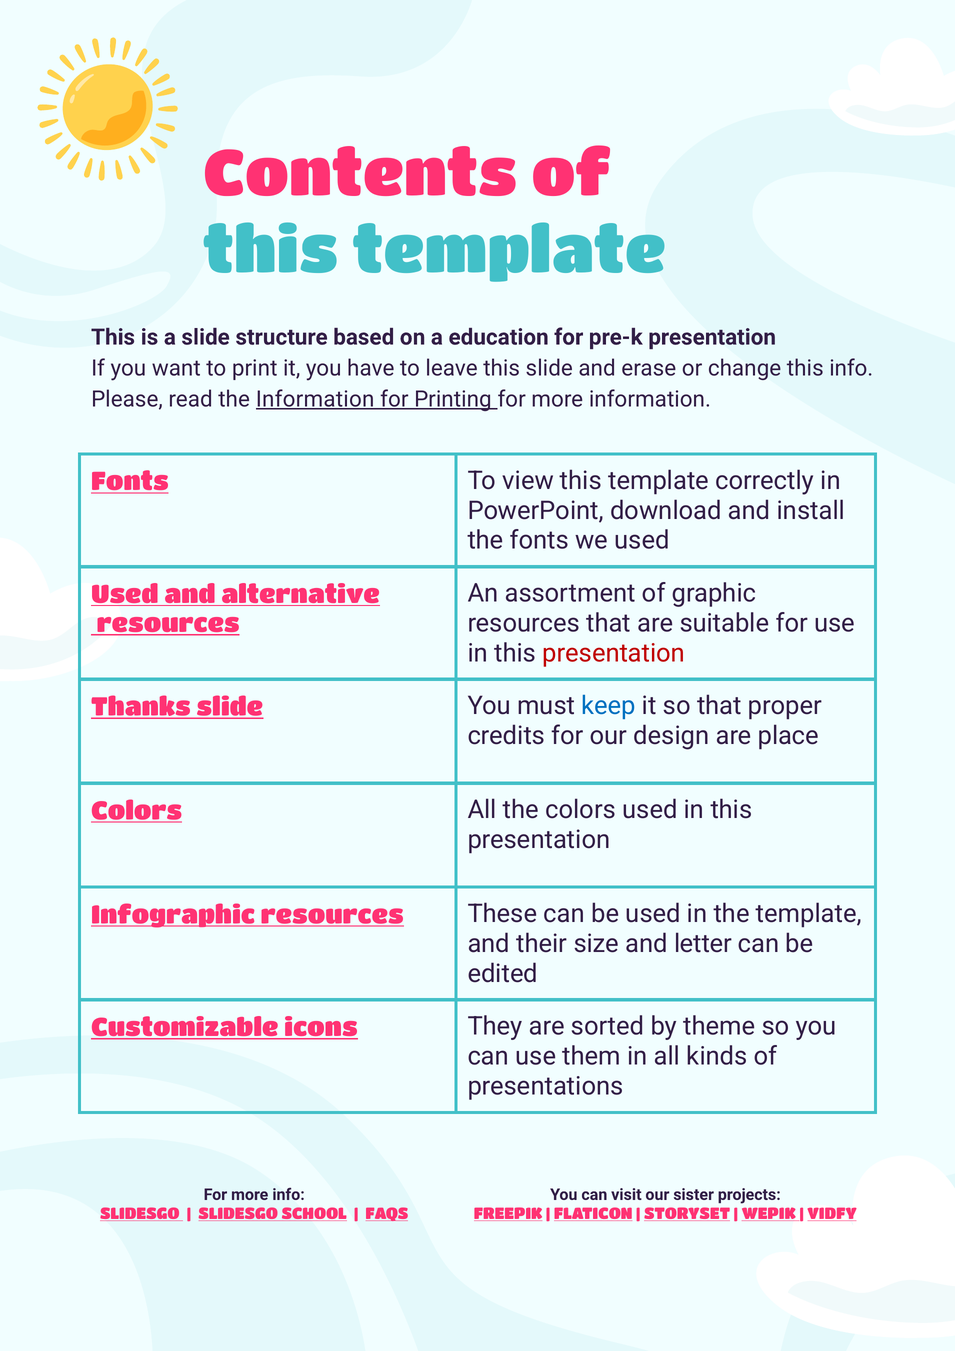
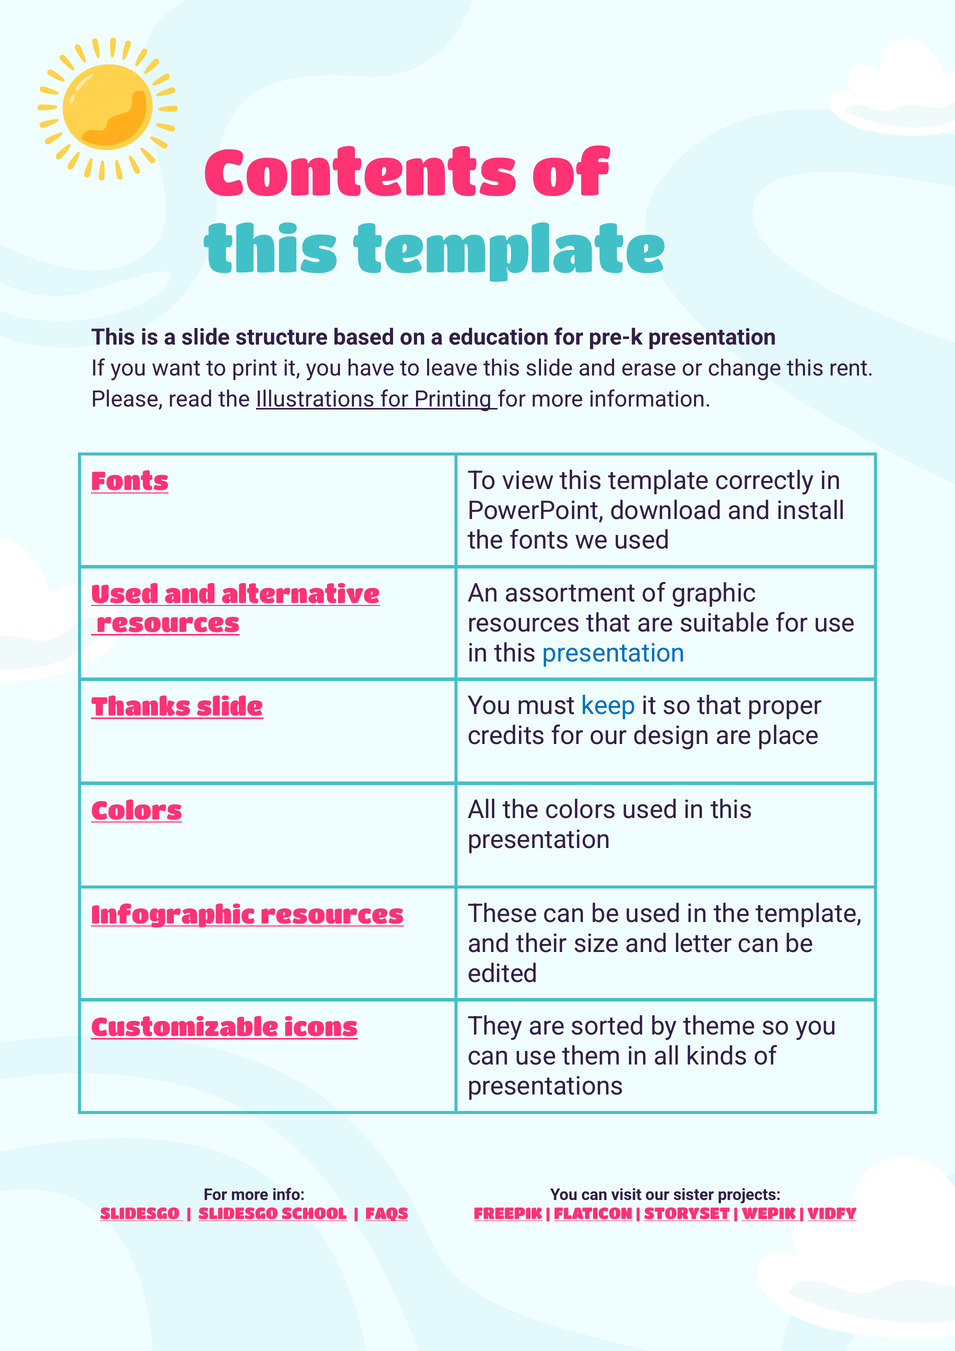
this info: info -> rent
the Information: Information -> Illustrations
presentation at (614, 653) colour: red -> blue
